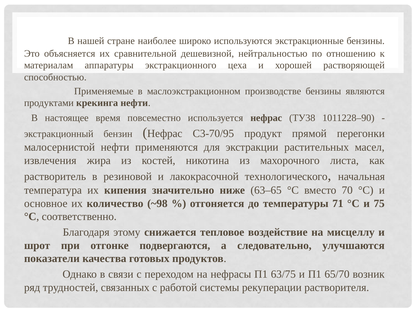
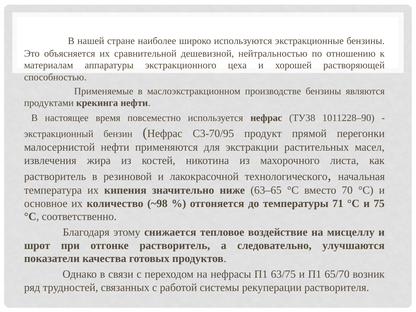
отгонке подвергаются: подвергаются -> растворитель
